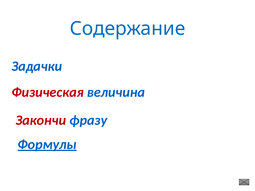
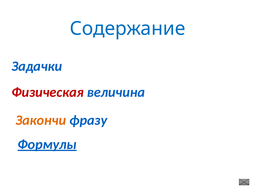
Закончи colour: red -> orange
